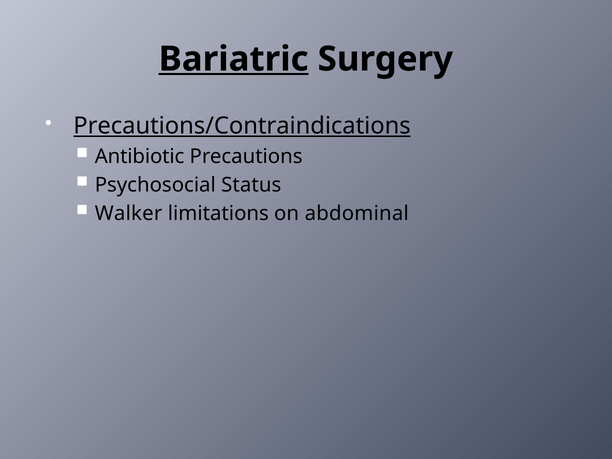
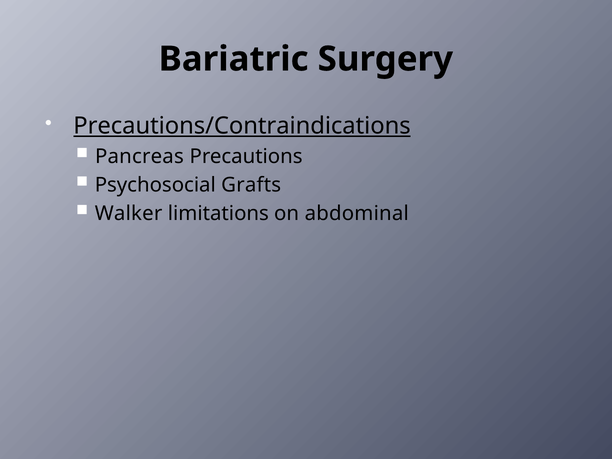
Bariatric underline: present -> none
Antibiotic: Antibiotic -> Pancreas
Status: Status -> Grafts
